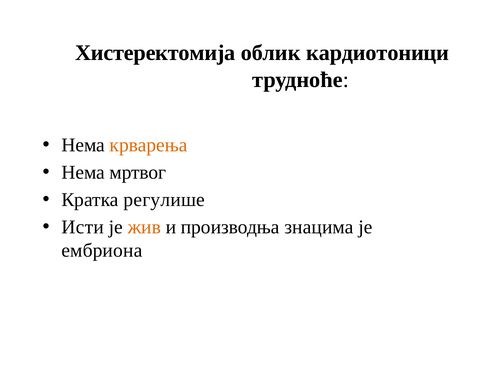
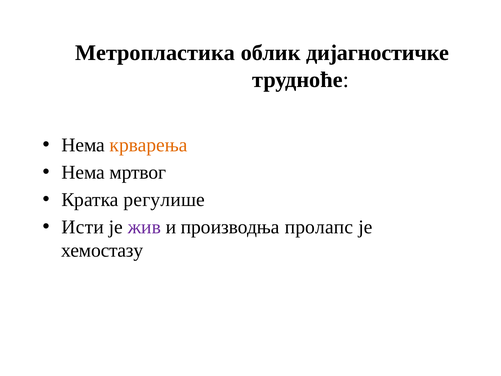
Хистеректомија: Хистеректомија -> Метропластика
кардиотоници: кардиотоници -> дијагностичке
жив colour: orange -> purple
знацима: знацима -> пролапс
ембриона: ембриона -> хемостазу
